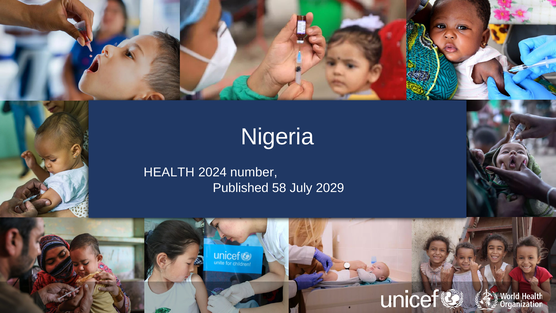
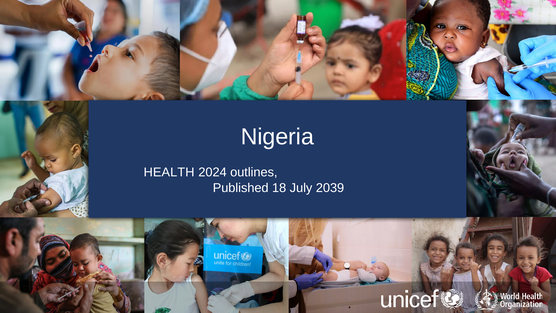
number: number -> outlines
58: 58 -> 18
2029: 2029 -> 2039
